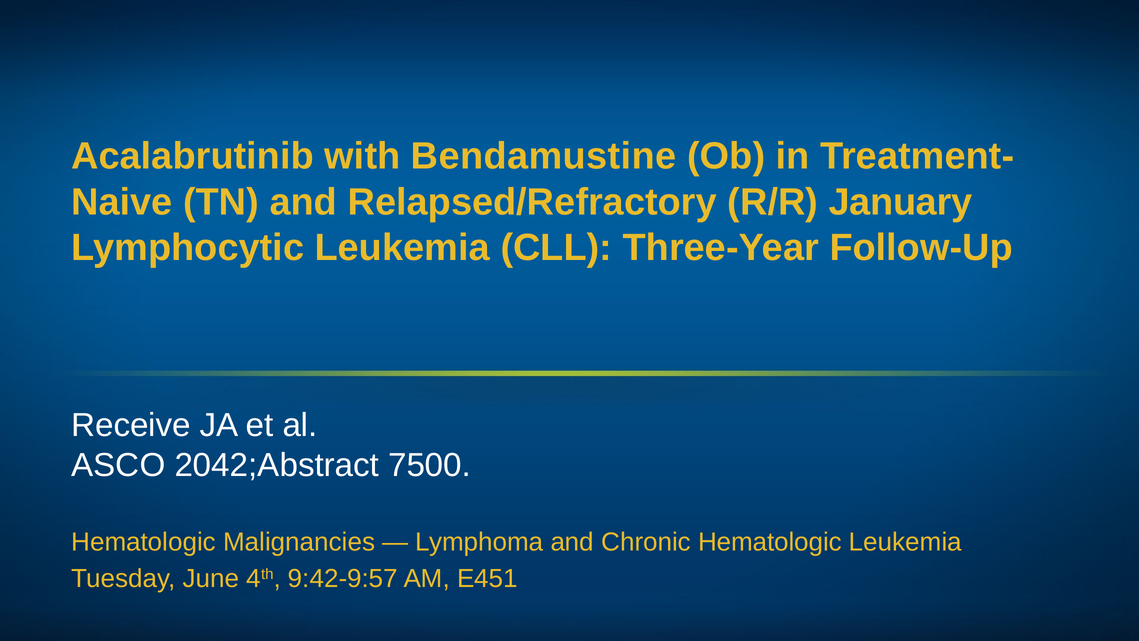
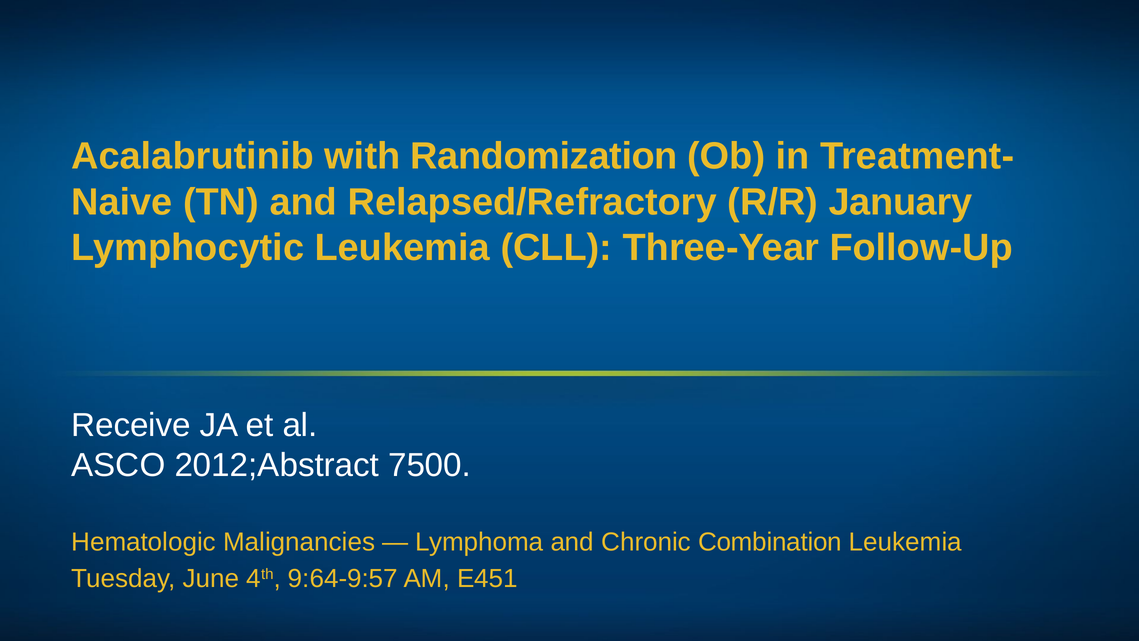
Bendamustine: Bendamustine -> Randomization
2042;Abstract: 2042;Abstract -> 2012;Abstract
Chronic Hematologic: Hematologic -> Combination
9:42-9:57: 9:42-9:57 -> 9:64-9:57
